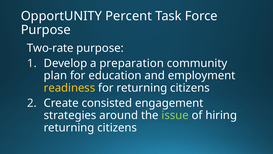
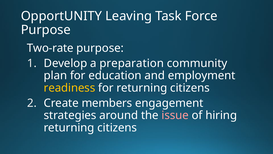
Percent: Percent -> Leaving
consisted: consisted -> members
issue colour: light green -> pink
